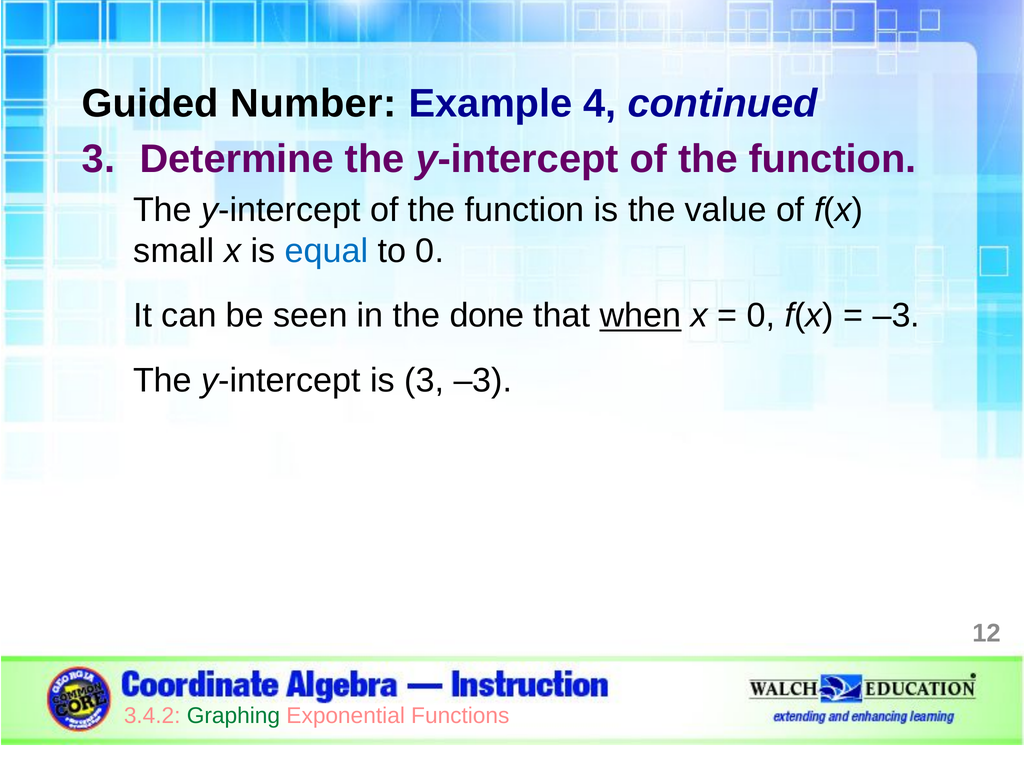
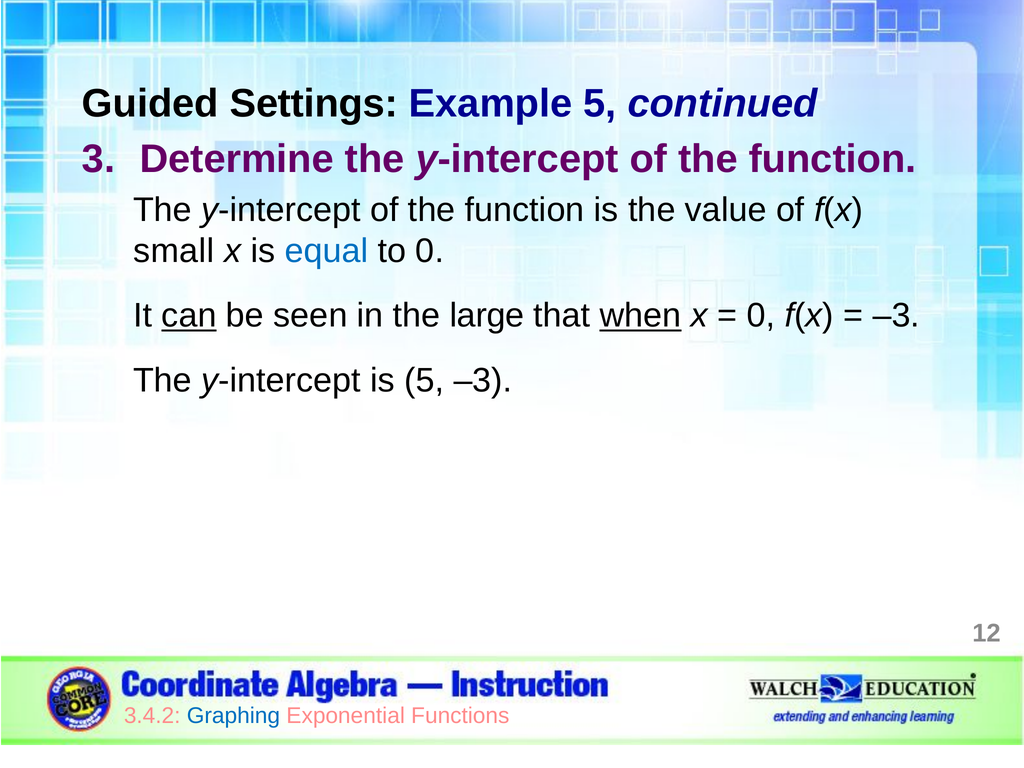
Number: Number -> Settings
Example 4: 4 -> 5
can underline: none -> present
done: done -> large
is 3: 3 -> 5
Graphing colour: green -> blue
